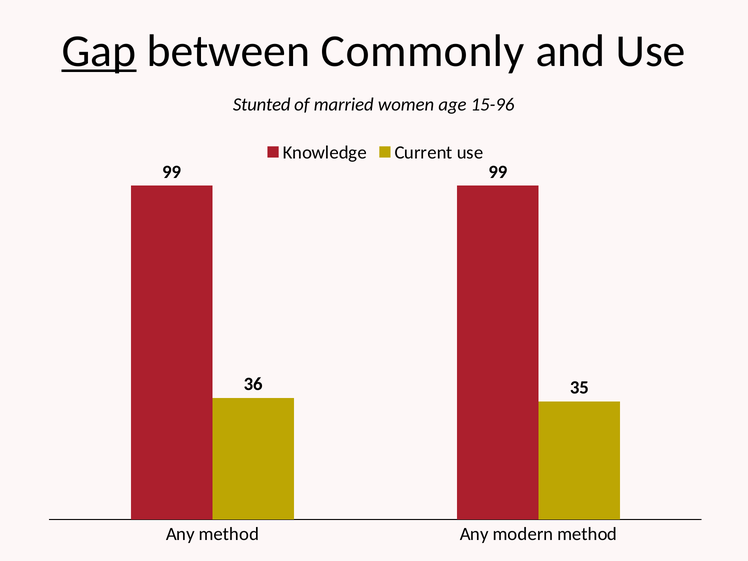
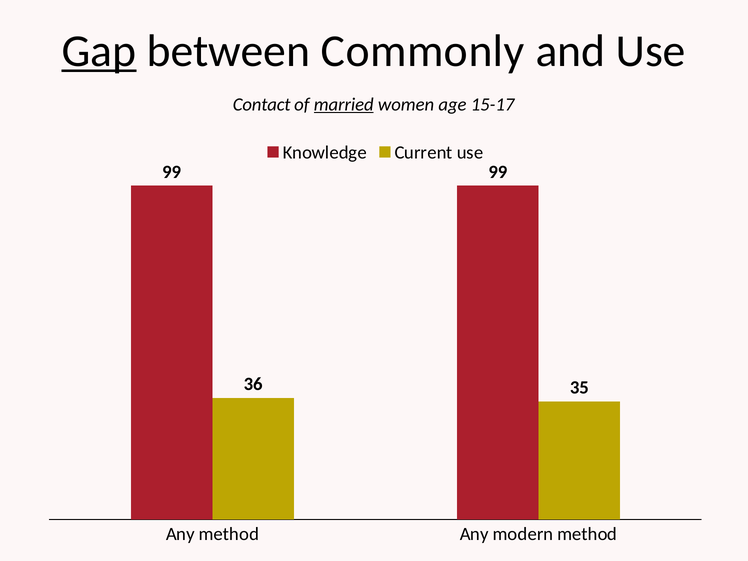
Stunted: Stunted -> Contact
married underline: none -> present
15-96: 15-96 -> 15-17
